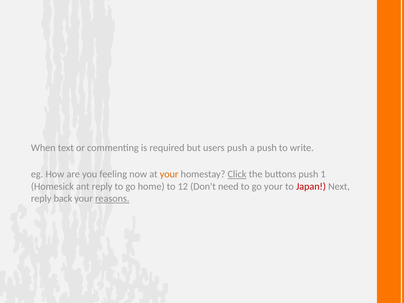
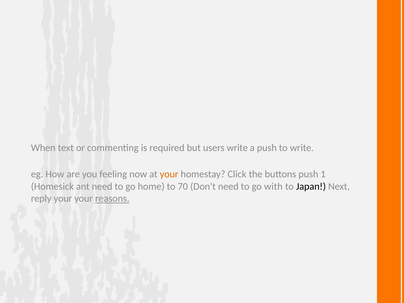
users push: push -> write
Click underline: present -> none
ant reply: reply -> need
12: 12 -> 70
go your: your -> with
Japan colour: red -> black
reply back: back -> your
